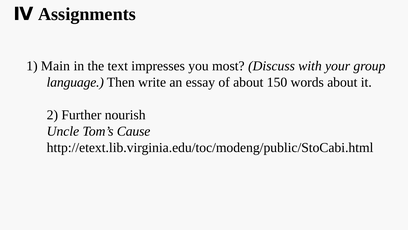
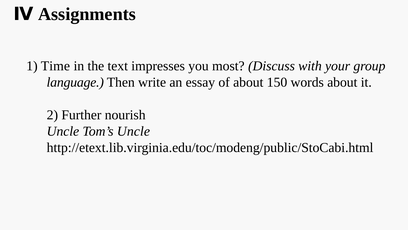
Main: Main -> Time
Tom’s Cause: Cause -> Uncle
